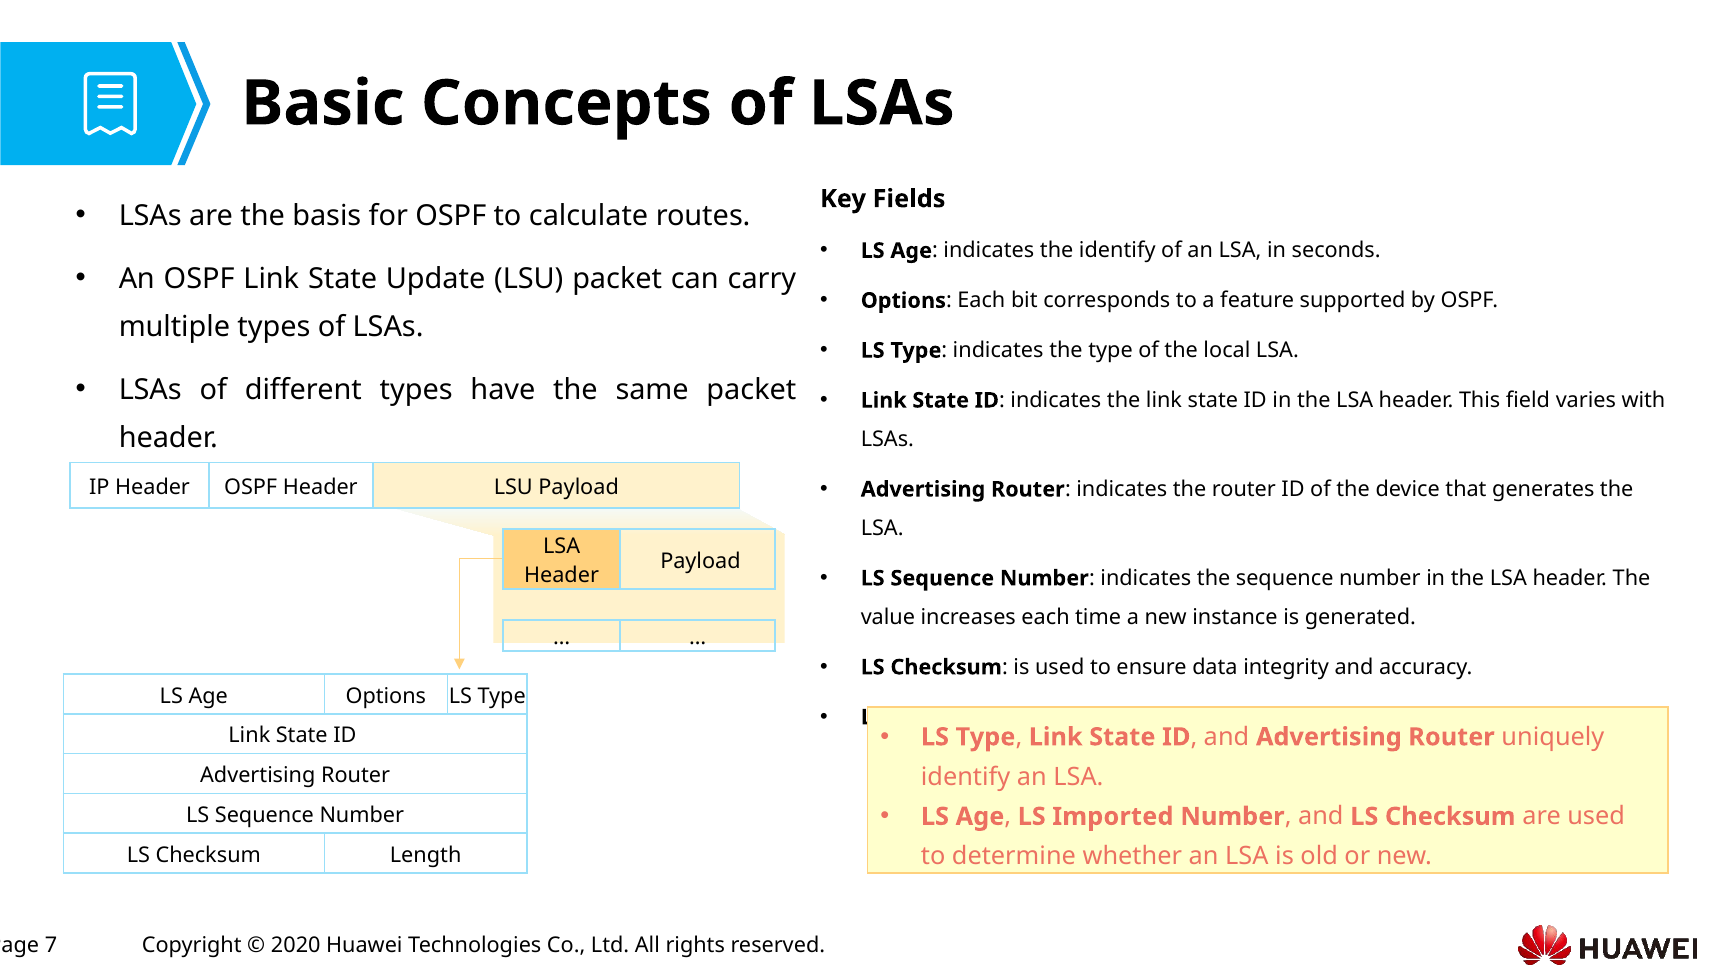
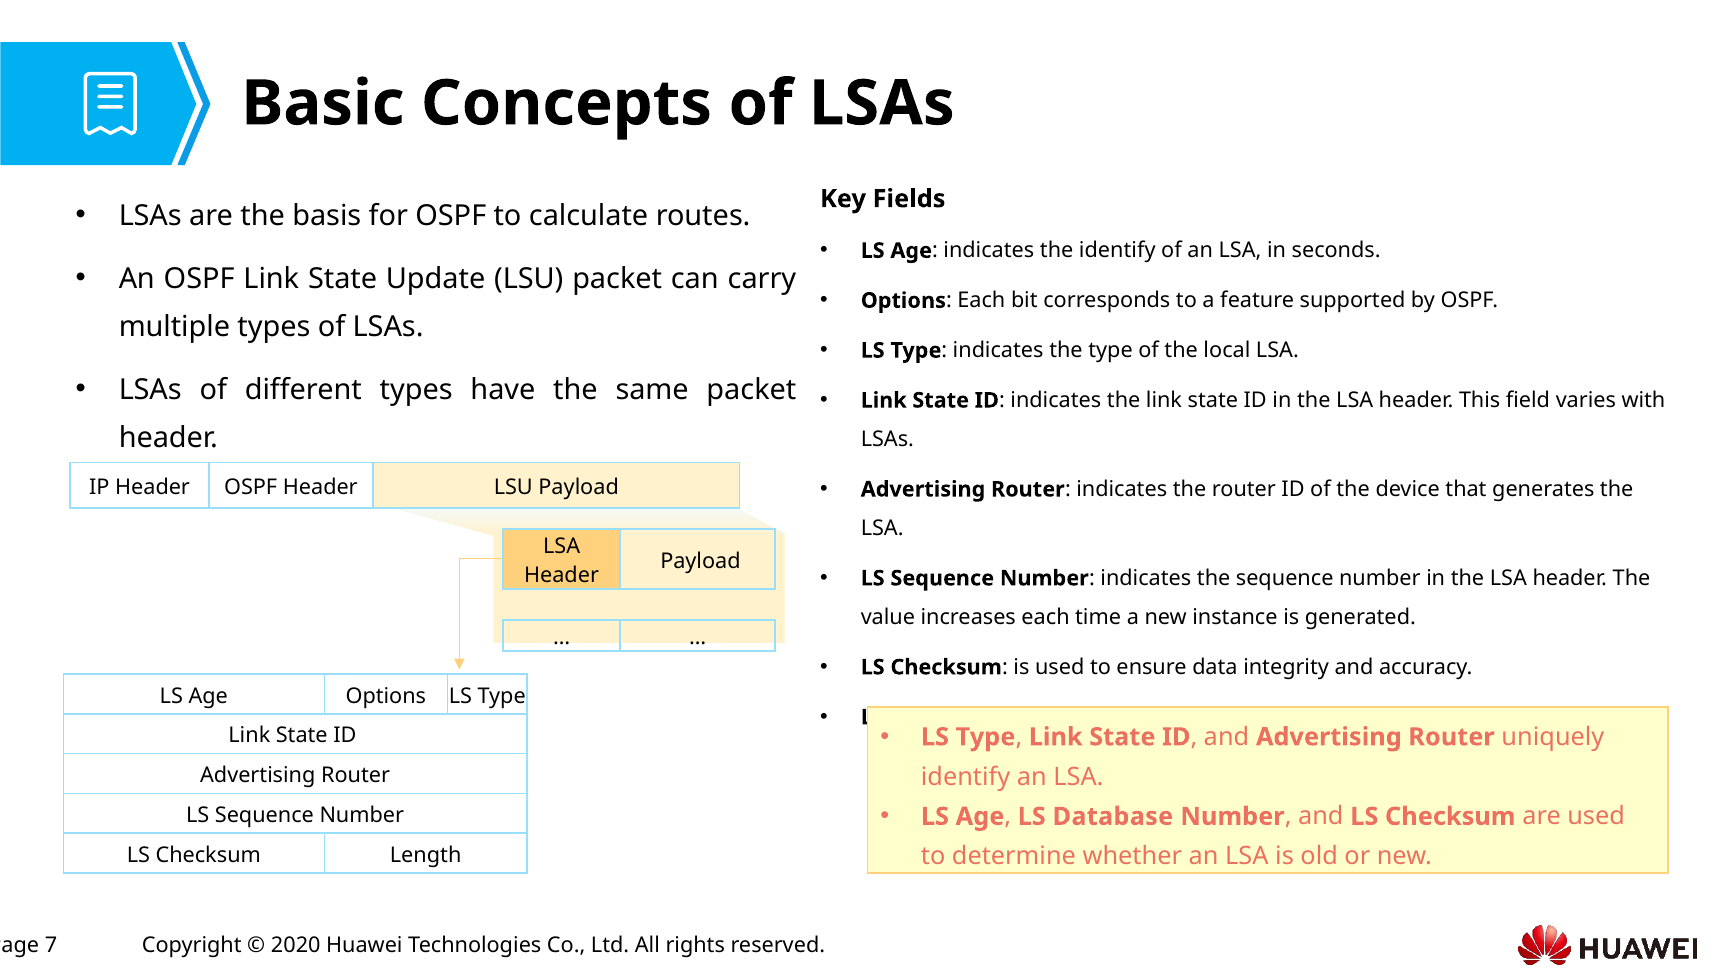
Imported: Imported -> Database
